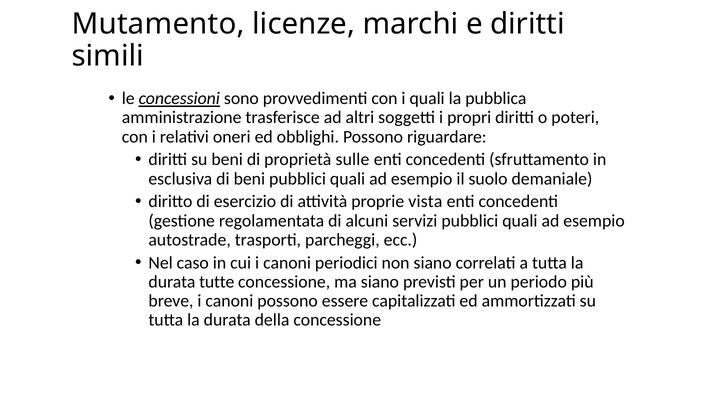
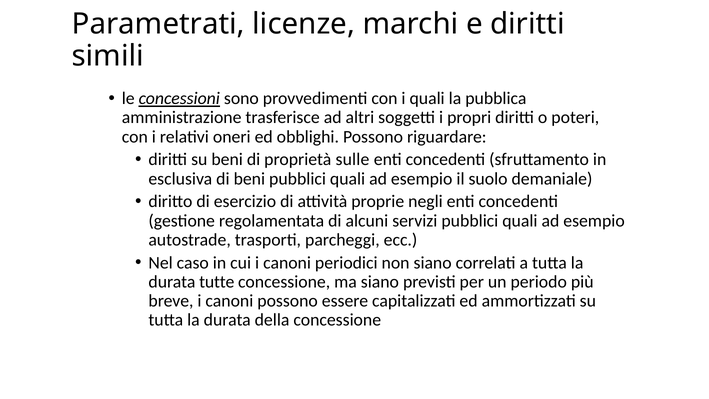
Mutamento: Mutamento -> Parametrati
vista: vista -> negli
